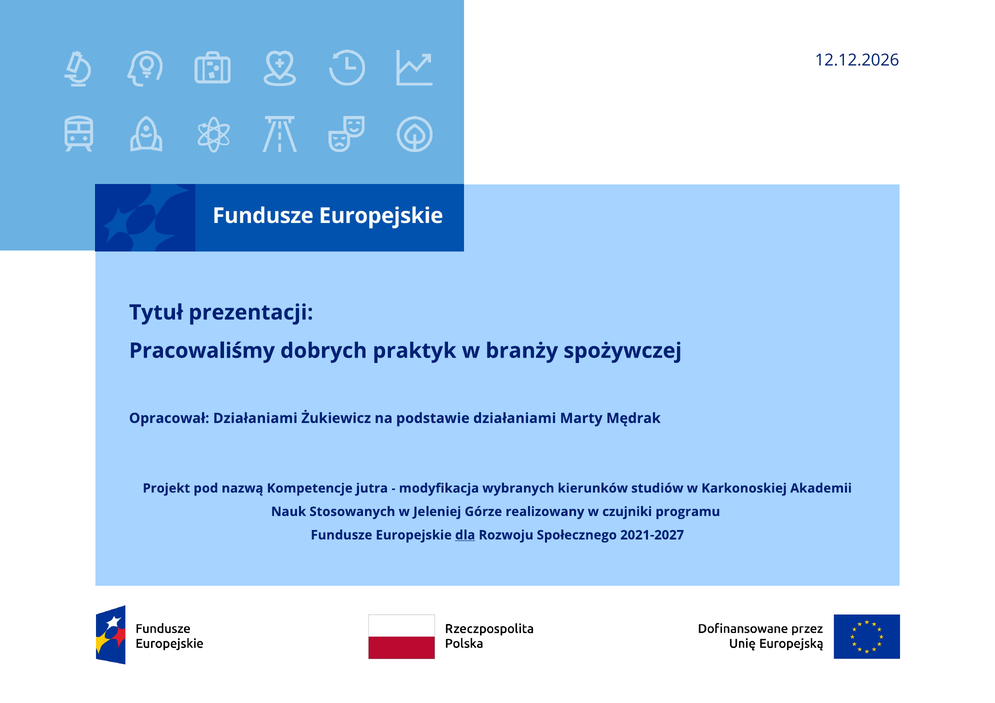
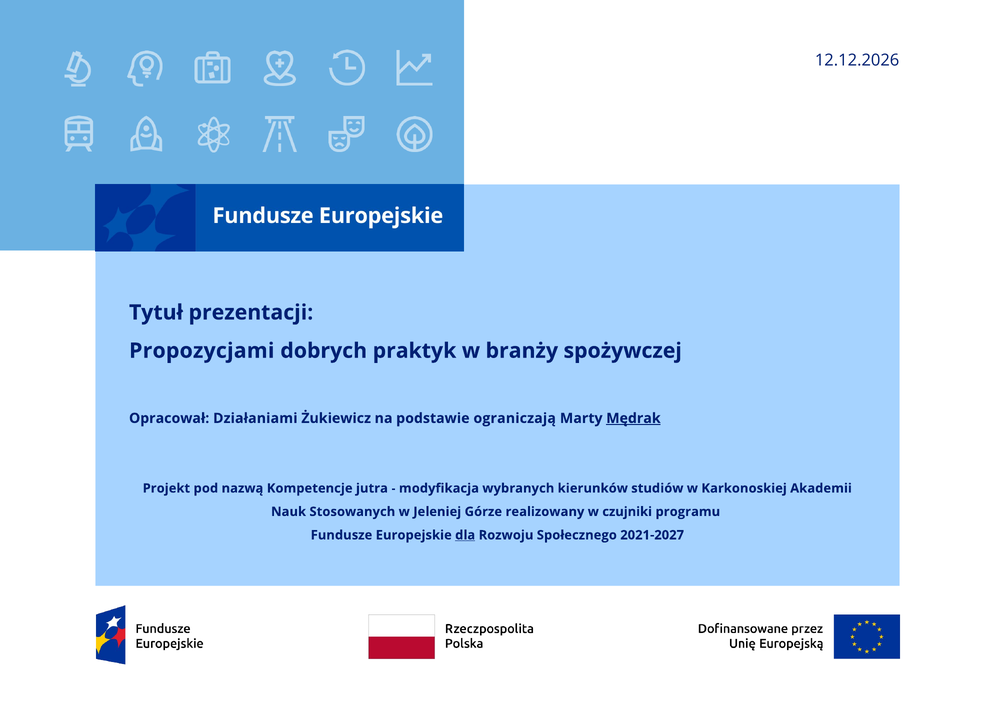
Pracowaliśmy: Pracowaliśmy -> Propozycjami
podstawie działaniami: działaniami -> ograniczają
Mędrak underline: none -> present
